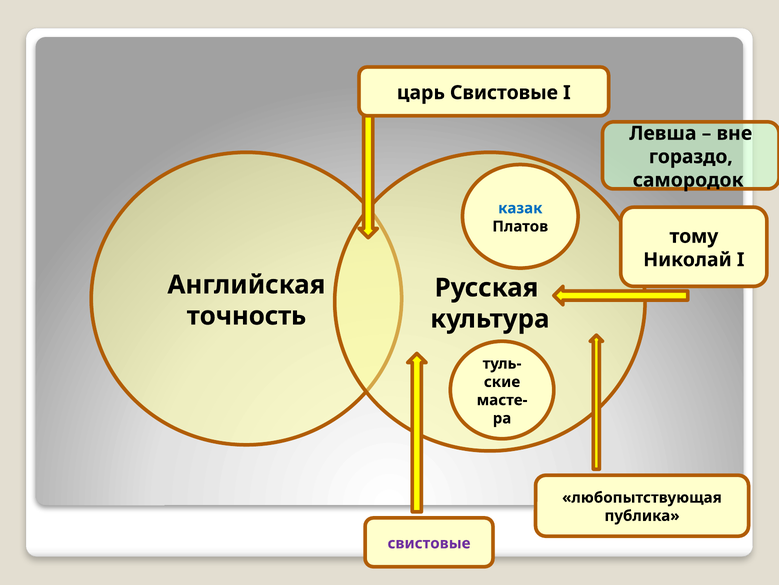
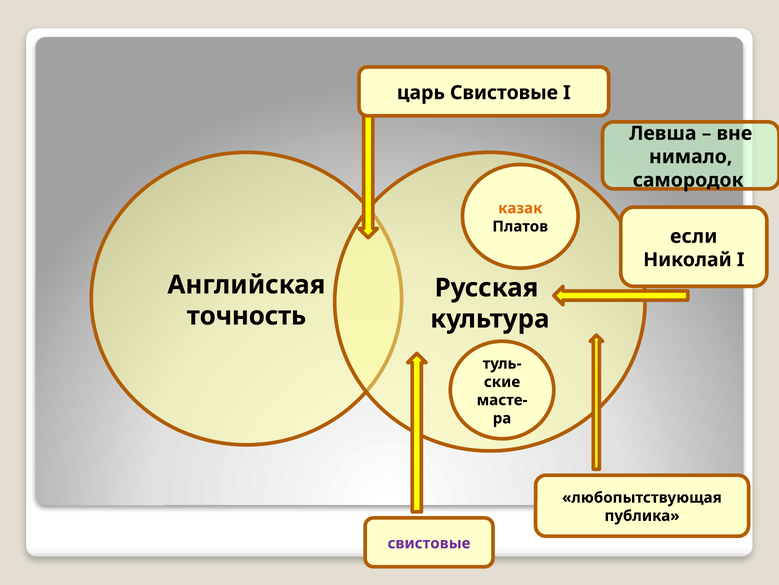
гораздо: гораздо -> нимало
казак colour: blue -> orange
тому: тому -> если
